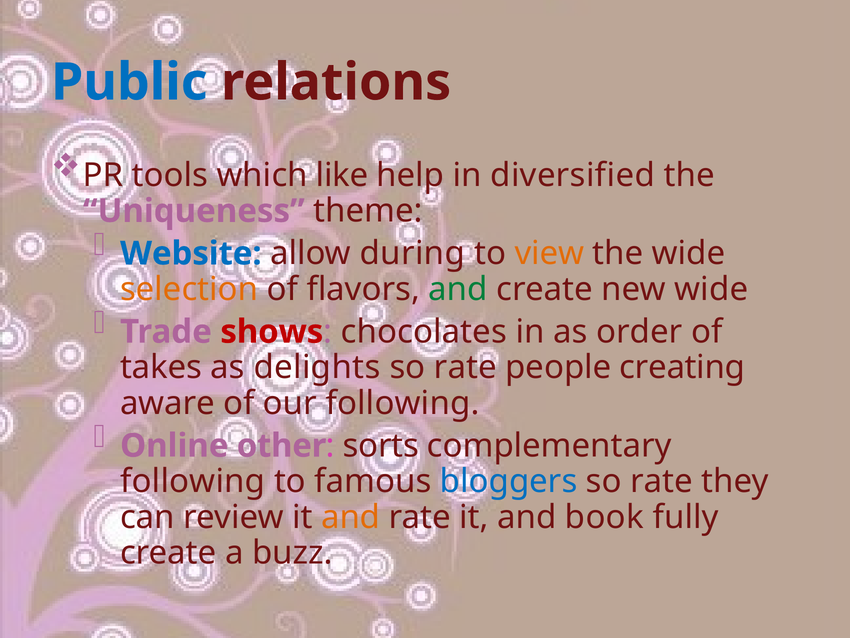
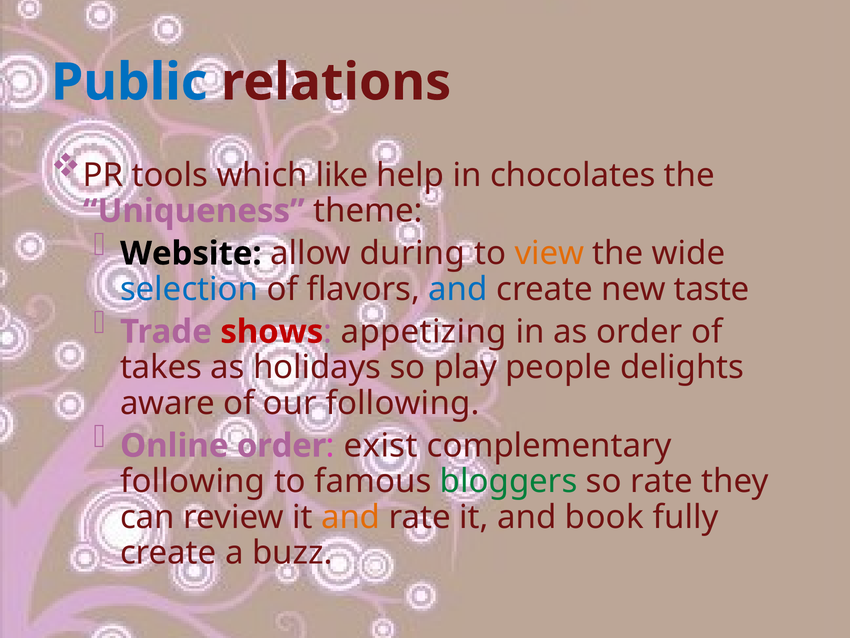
diversified: diversified -> chocolates
Website colour: blue -> black
selection colour: orange -> blue
and at (458, 289) colour: green -> blue
new wide: wide -> taste
chocolates: chocolates -> appetizing
delights: delights -> holidays
rate at (465, 367): rate -> play
creating: creating -> delights
Online other: other -> order
sorts: sorts -> exist
bloggers colour: blue -> green
